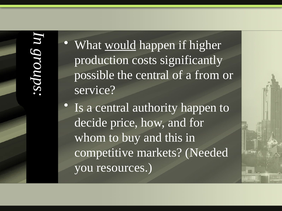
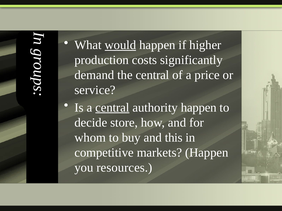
possible: possible -> demand
from: from -> price
central at (112, 108) underline: none -> present
price: price -> store
markets Needed: Needed -> Happen
